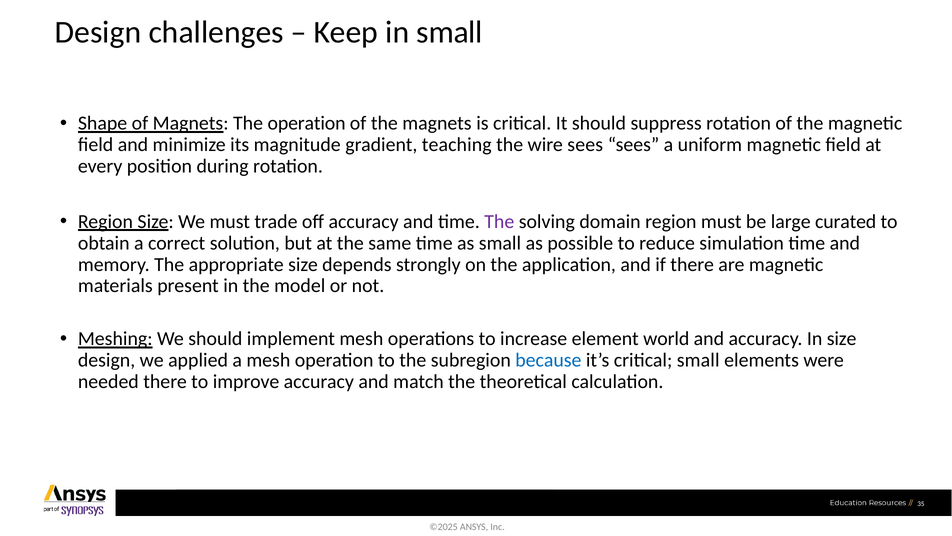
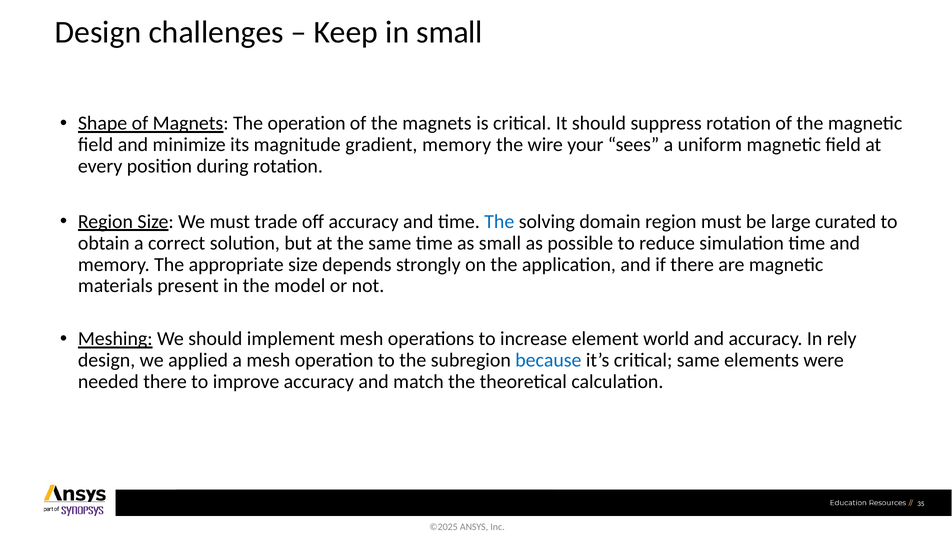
gradient teaching: teaching -> memory
wire sees: sees -> your
The at (499, 221) colour: purple -> blue
In size: size -> rely
critical small: small -> same
